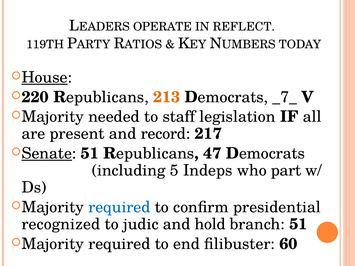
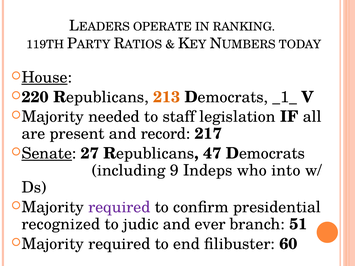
REFLECT: REFLECT -> RANKING
_7_: _7_ -> _1_
51 at (90, 154): 51 -> 27
5: 5 -> 9
part: part -> into
required at (119, 207) colour: blue -> purple
hold: hold -> ever
